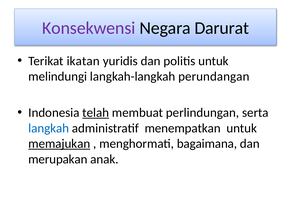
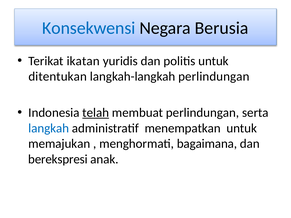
Konsekwensi colour: purple -> blue
Darurat: Darurat -> Berusia
melindungi: melindungi -> ditentukan
langkah-langkah perundangan: perundangan -> perlindungan
memajukan underline: present -> none
merupakan: merupakan -> berekspresi
